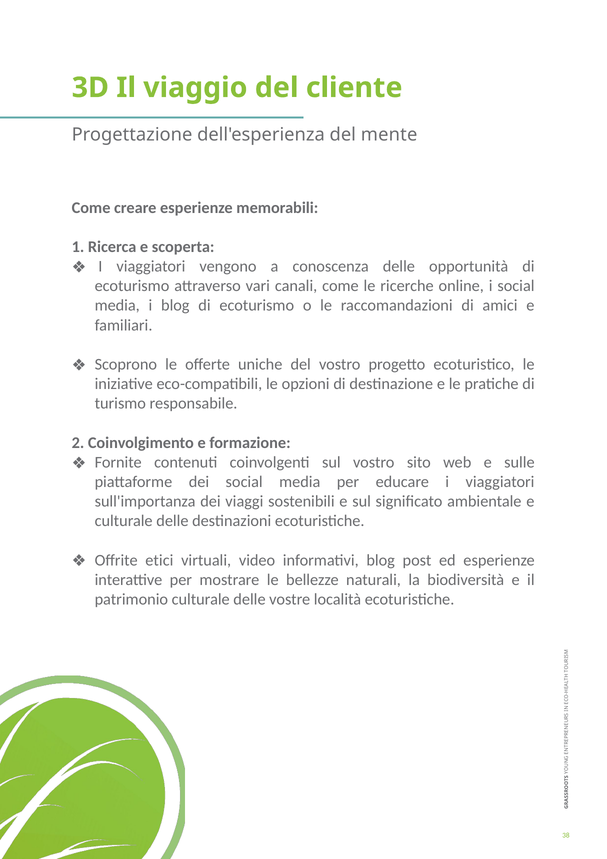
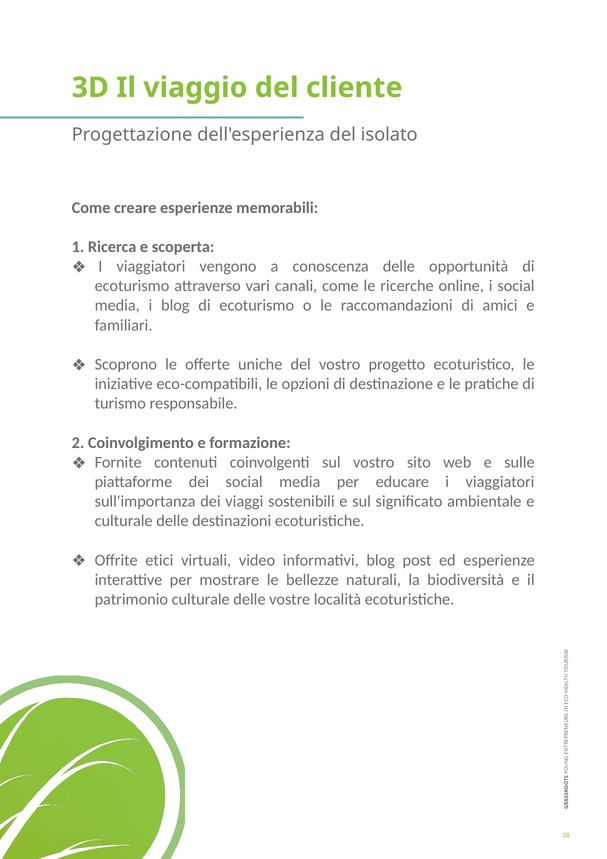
mente: mente -> isolato
